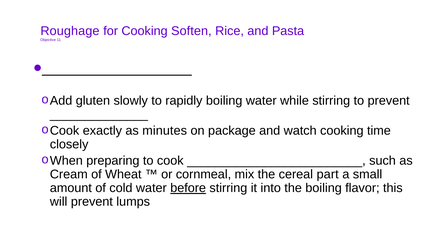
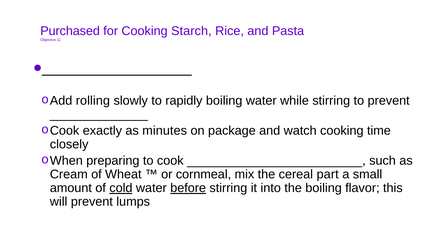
Roughage: Roughage -> Purchased
Soften: Soften -> Starch
gluten: gluten -> rolling
cold underline: none -> present
